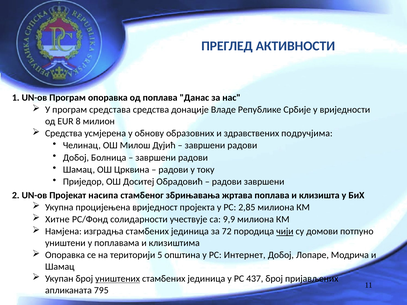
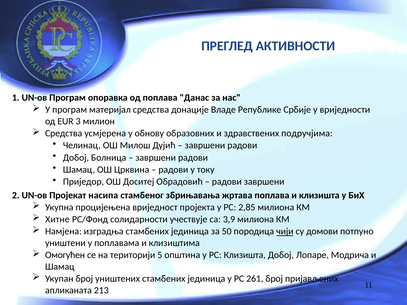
средстава: средстава -> материјал
8: 8 -> 3
9,9: 9,9 -> 3,9
72: 72 -> 50
Опоравка at (65, 255): Опоравка -> Омогућен
РС Интернет: Интернет -> Клизишта
уништених underline: present -> none
437: 437 -> 261
795: 795 -> 213
